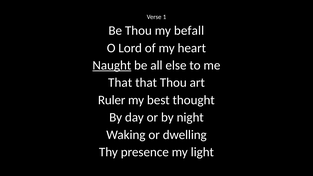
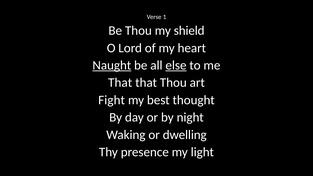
befall: befall -> shield
else underline: none -> present
Ruler: Ruler -> Fight
